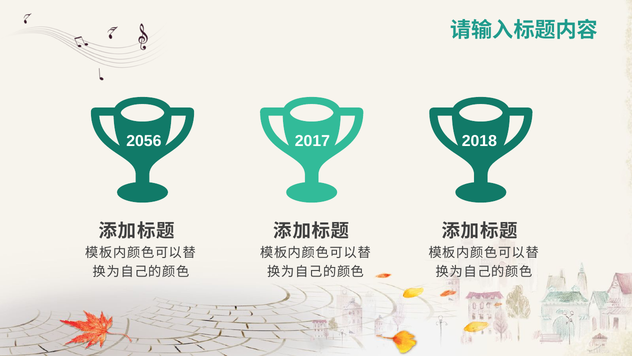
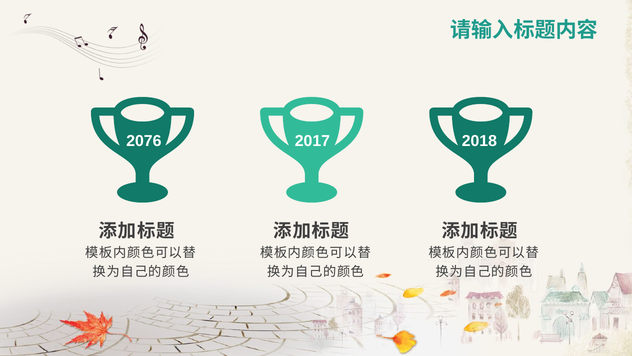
2056: 2056 -> 2076
